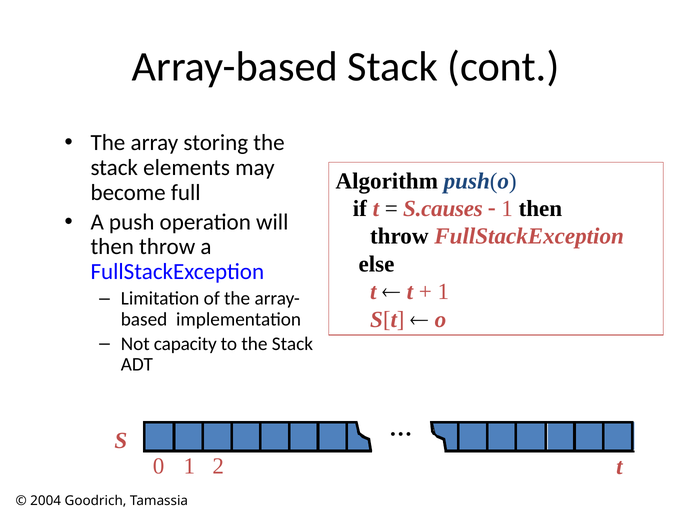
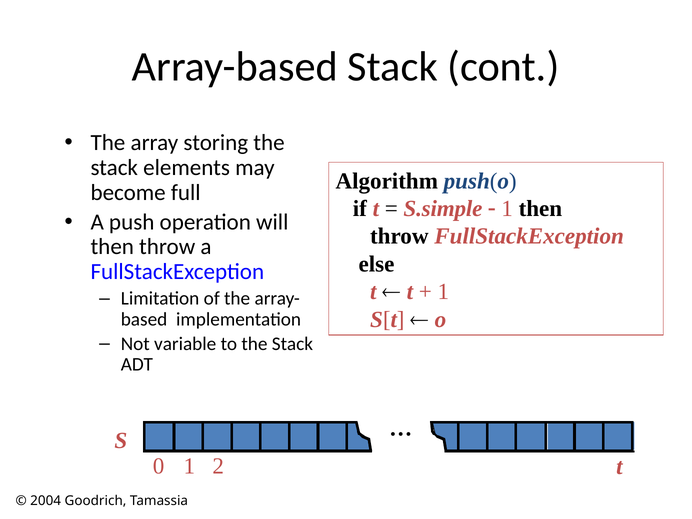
S.causes: S.causes -> S.simple
capacity: capacity -> variable
